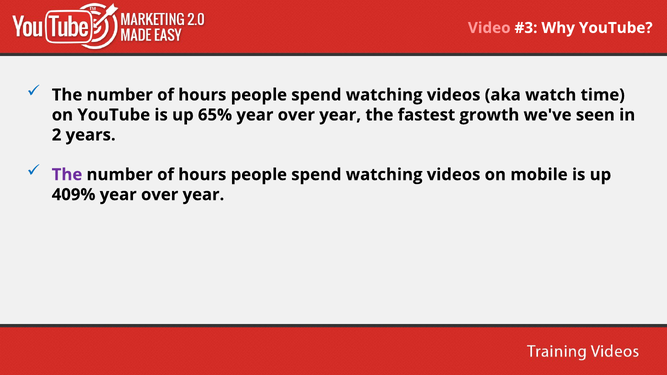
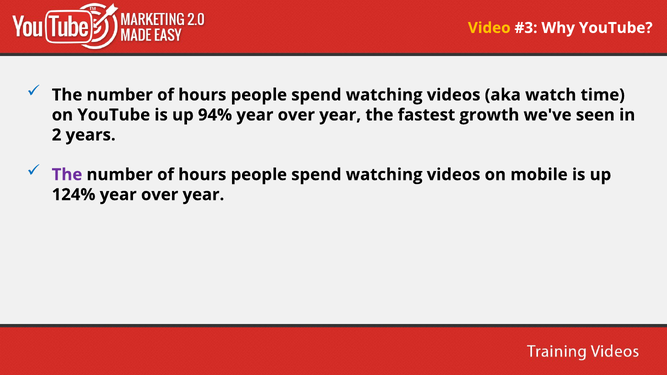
Video colour: pink -> yellow
65%: 65% -> 94%
409%: 409% -> 124%
